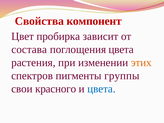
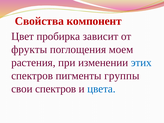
состава: состава -> фрукты
поглощения цвета: цвета -> моем
этих colour: orange -> blue
свои красного: красного -> спектров
